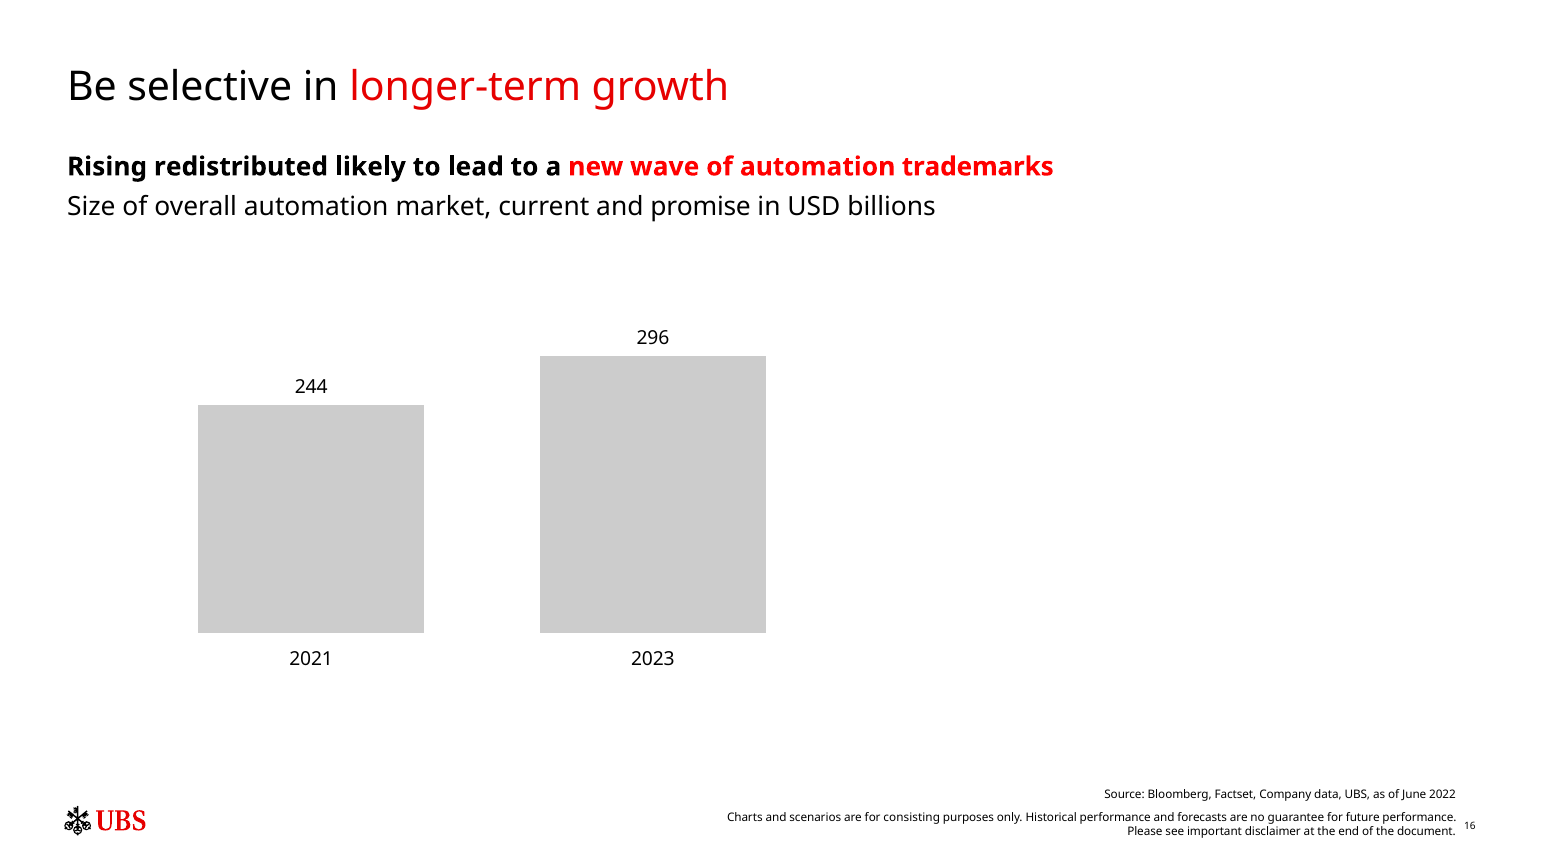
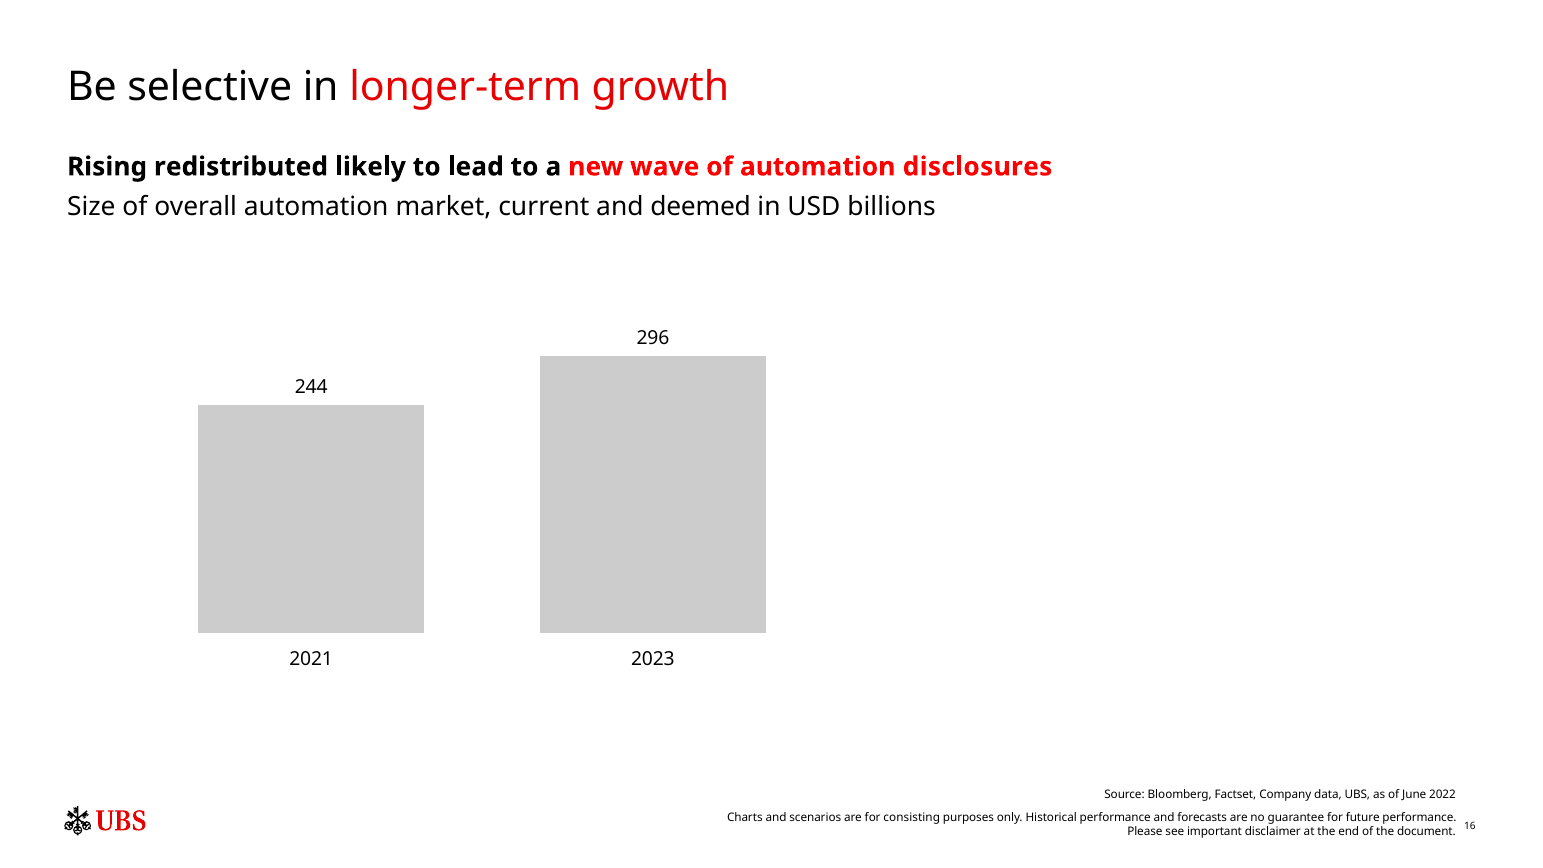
trademarks: trademarks -> disclosures
promise: promise -> deemed
